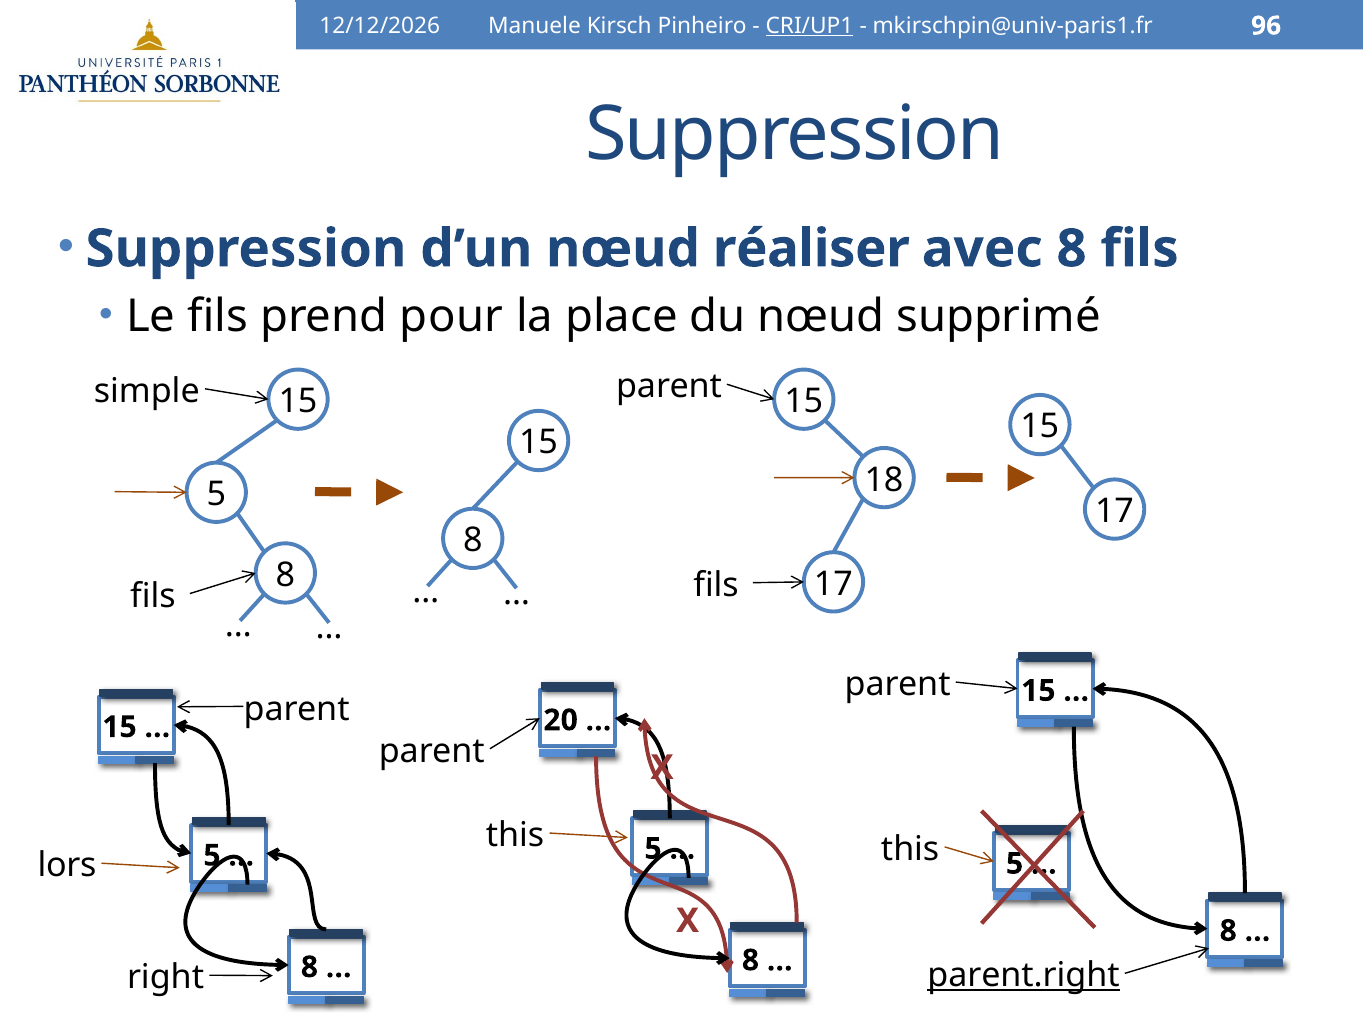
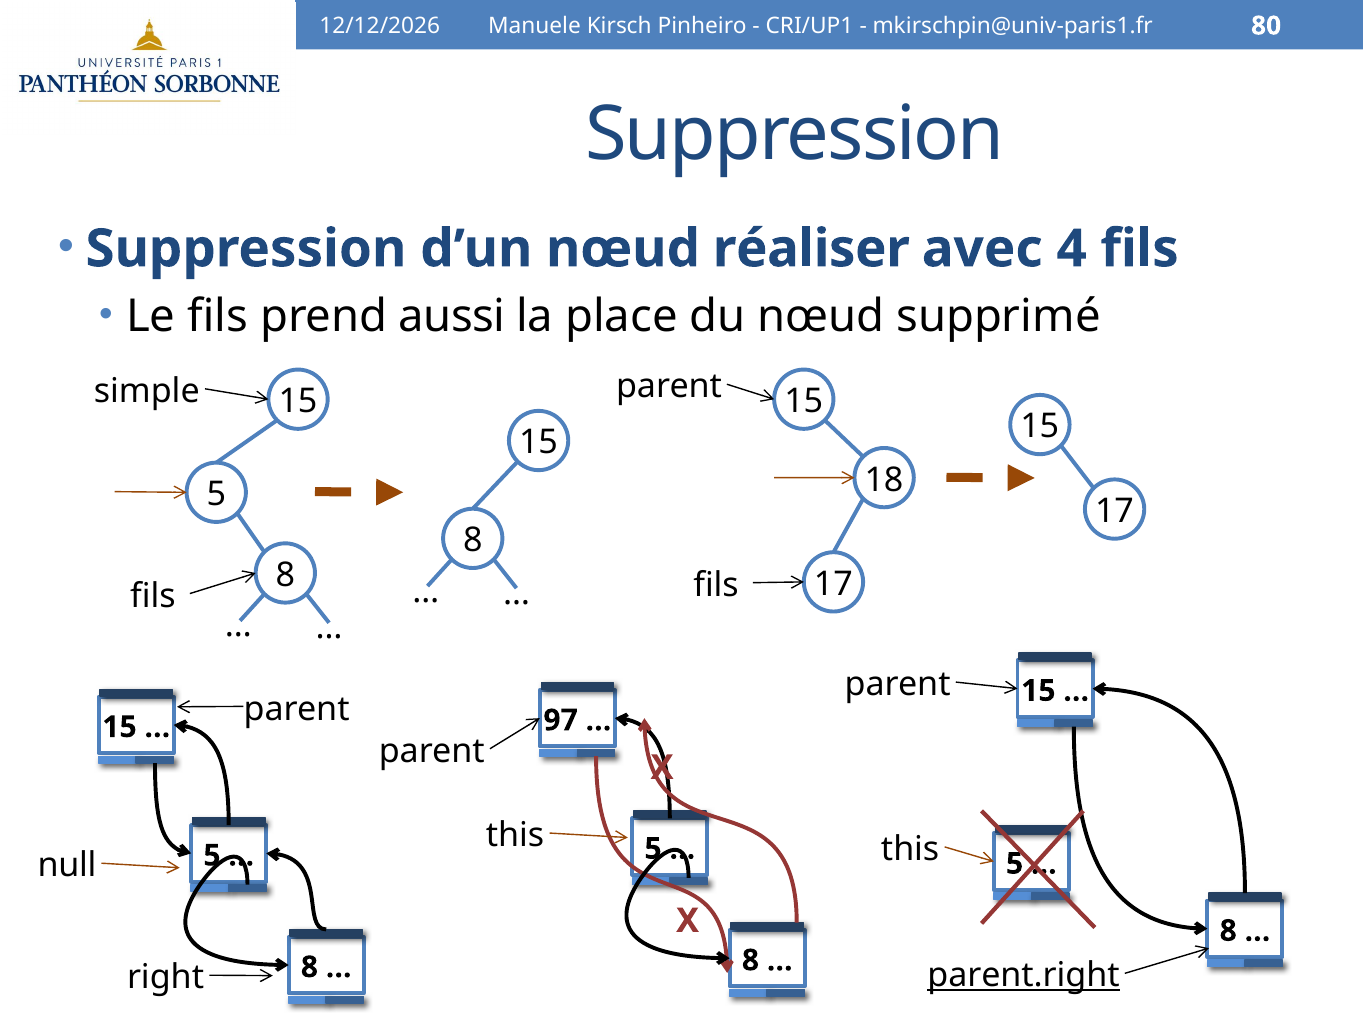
CRI/UP1 underline: present -> none
96: 96 -> 80
avec 8: 8 -> 4
pour: pour -> aussi
20: 20 -> 97
lors: lors -> null
